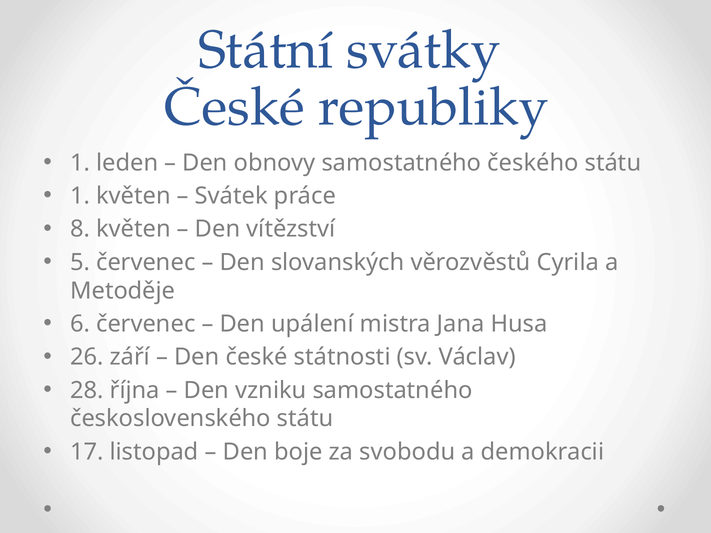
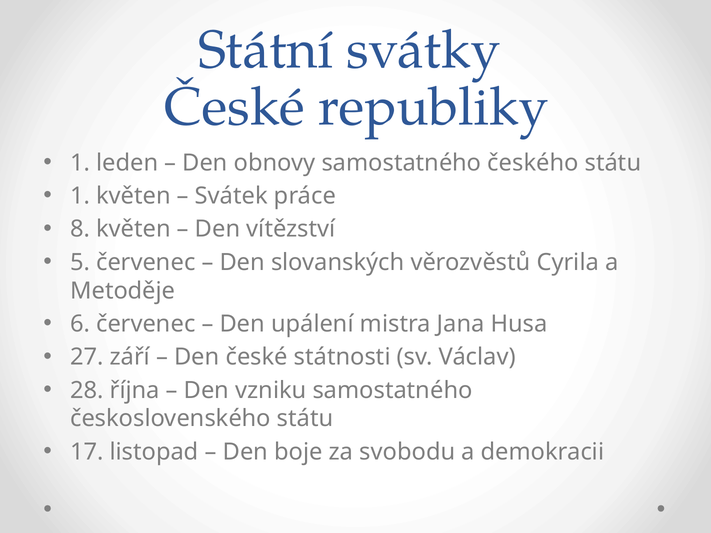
26: 26 -> 27
